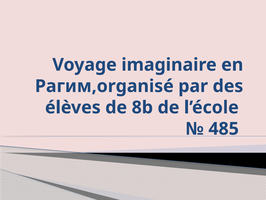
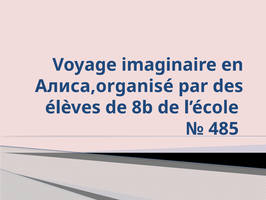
Рагим,organisé: Рагим,organisé -> Алиса,organisé
